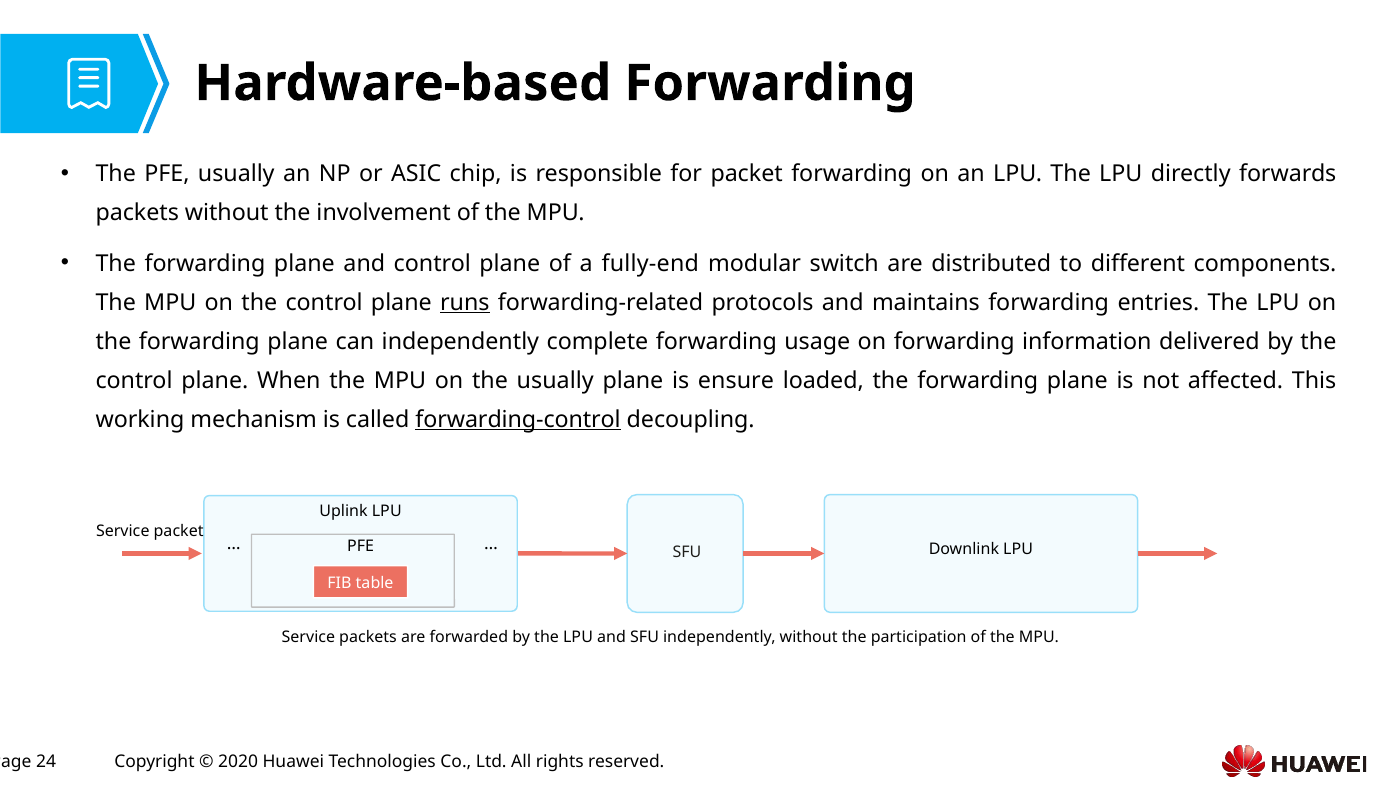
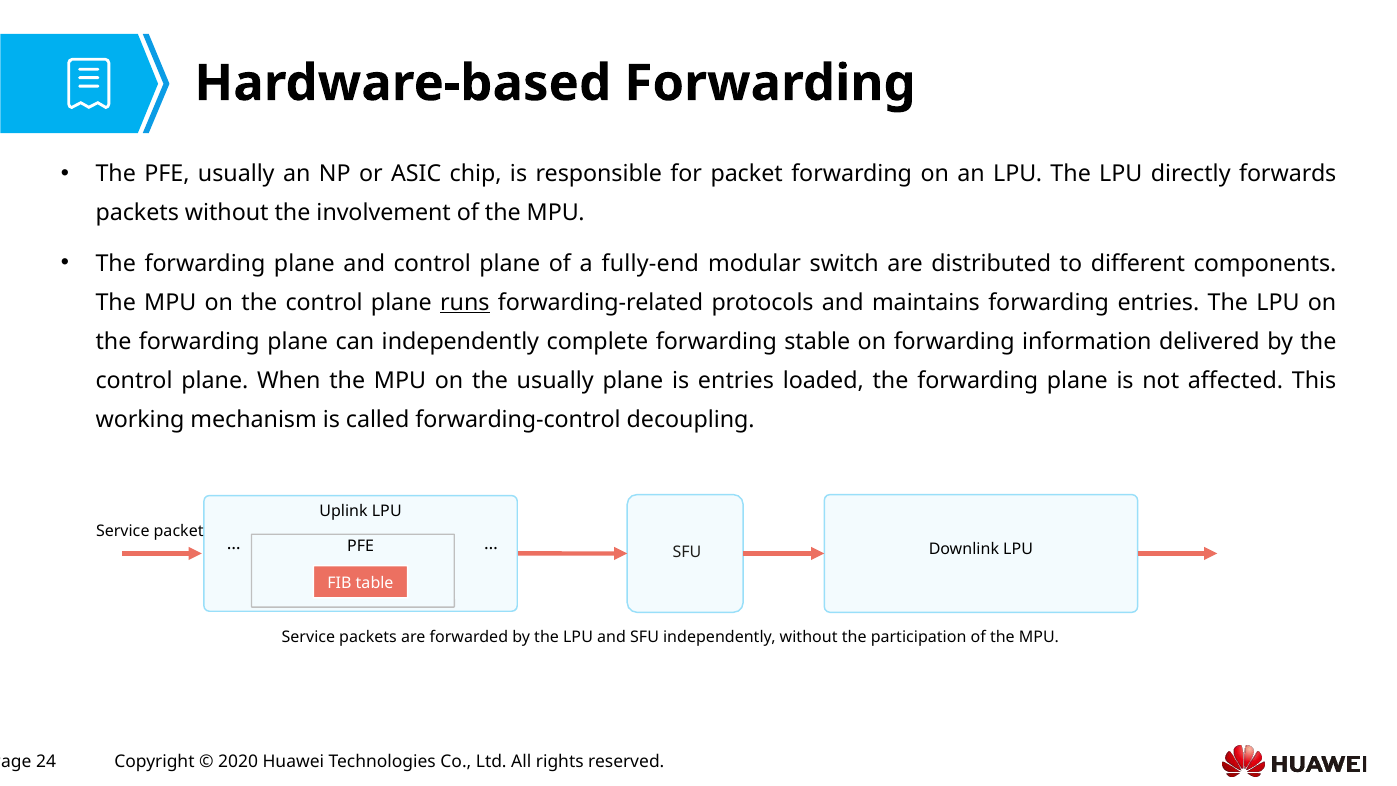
usage: usage -> stable
is ensure: ensure -> entries
forwarding-control underline: present -> none
